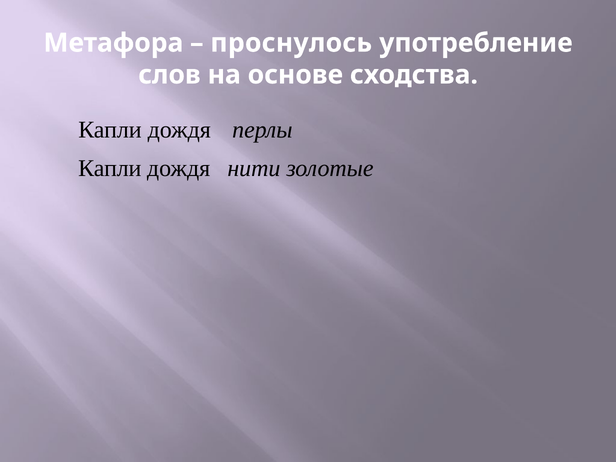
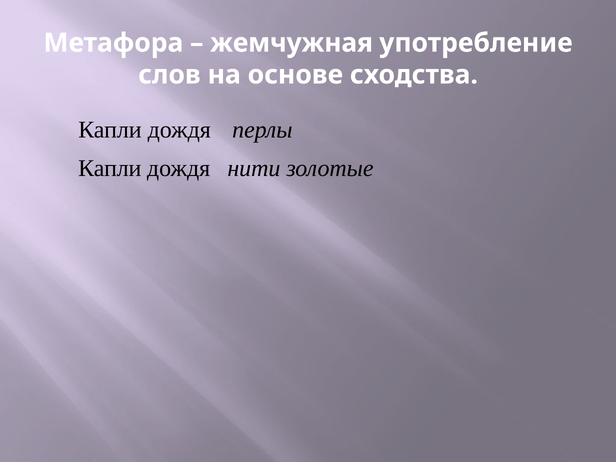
проснулось: проснулось -> жемчужная
